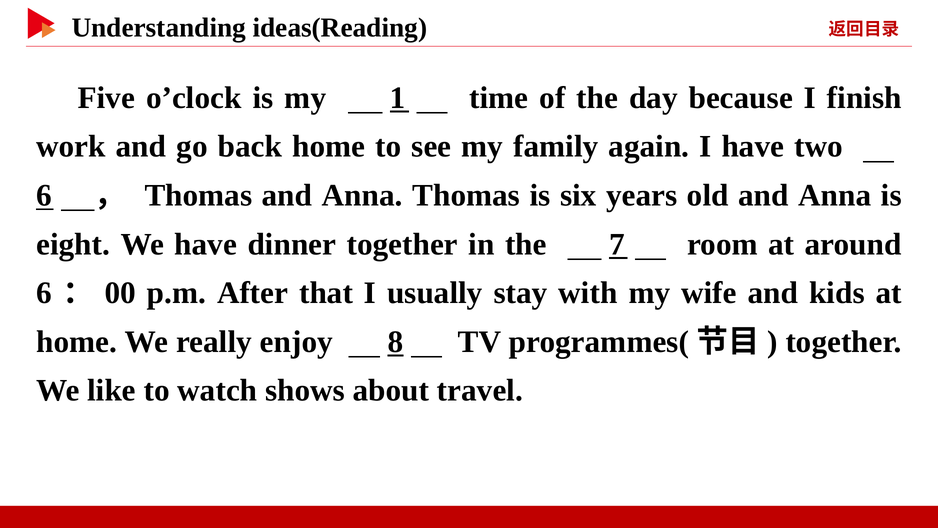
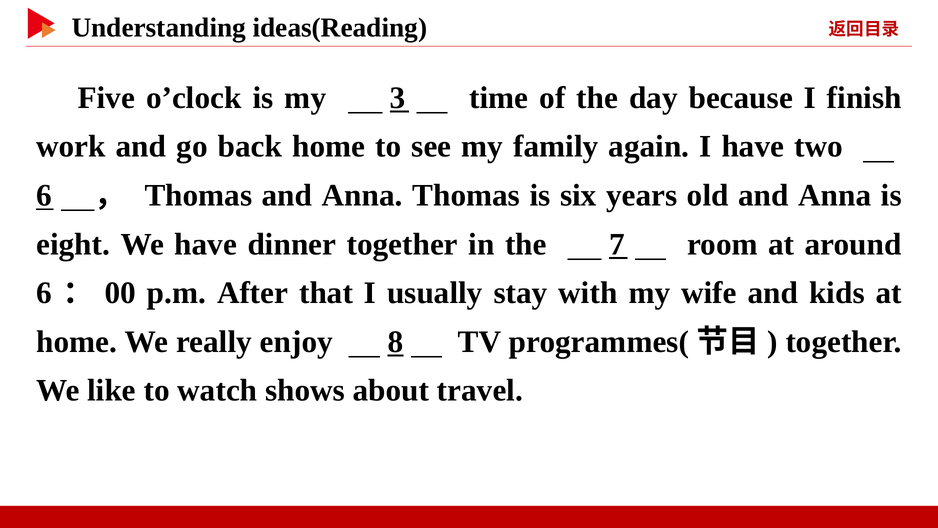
1: 1 -> 3
